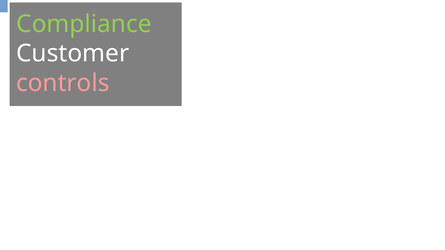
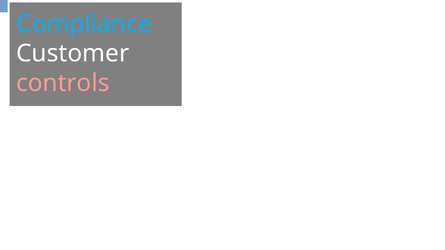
Compliance colour: light green -> light blue
